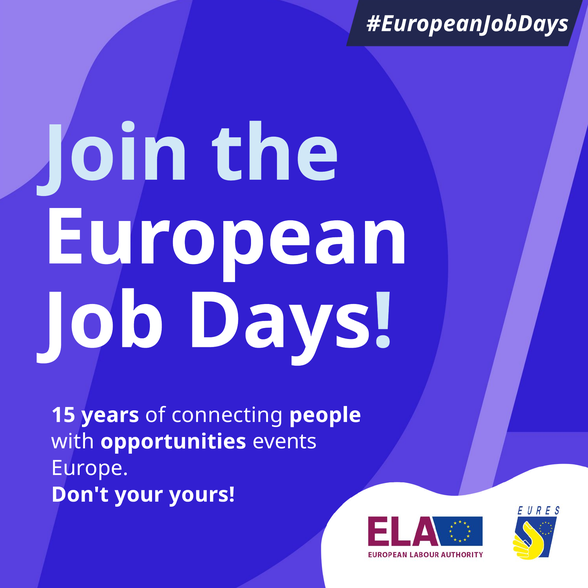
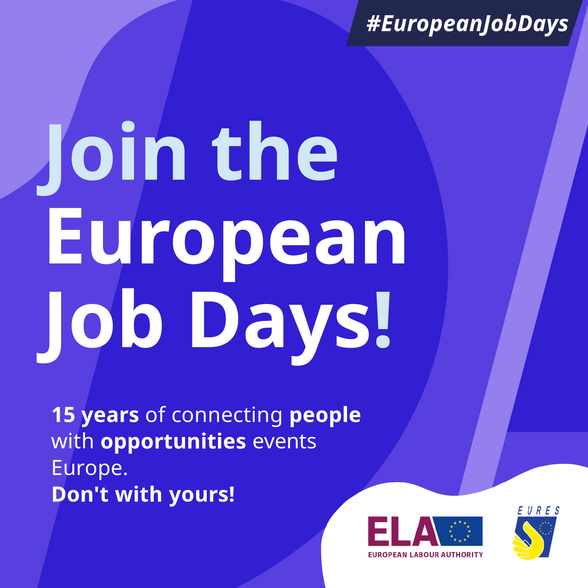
Don't your: your -> with
